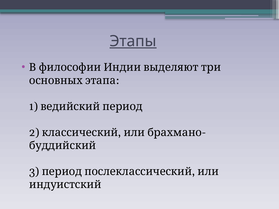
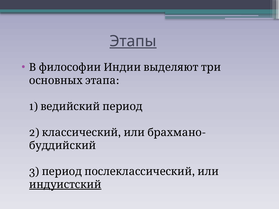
индуистский underline: none -> present
